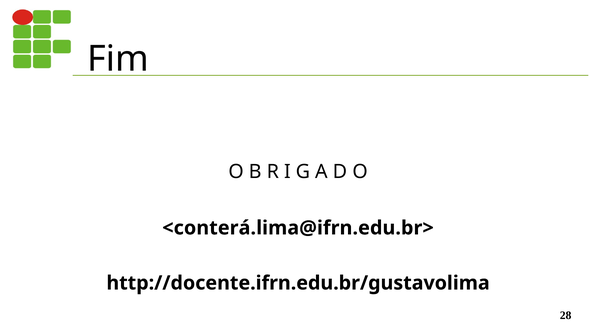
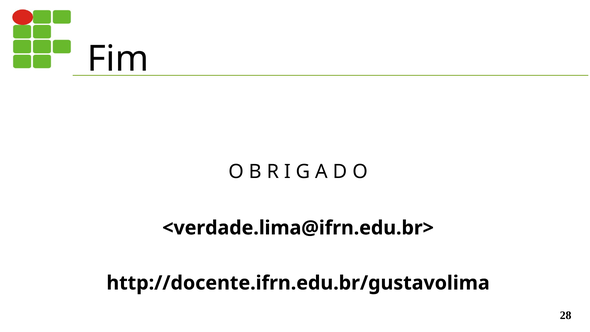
<conterá.lima@ifrn.edu.br>: <conterá.lima@ifrn.edu.br> -> <verdade.lima@ifrn.edu.br>
